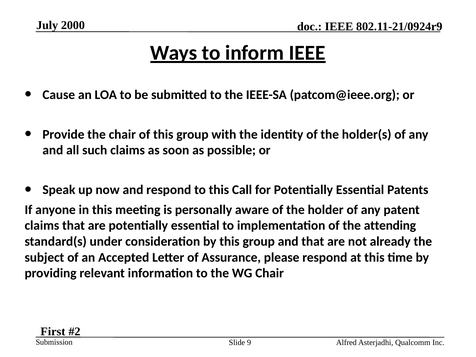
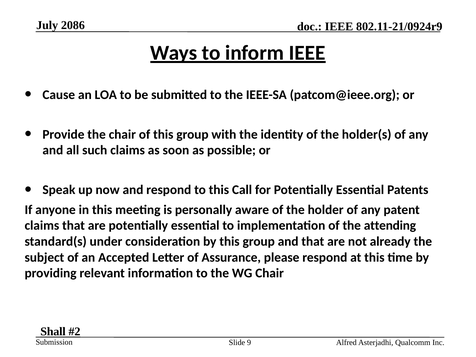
2000: 2000 -> 2086
First: First -> Shall
